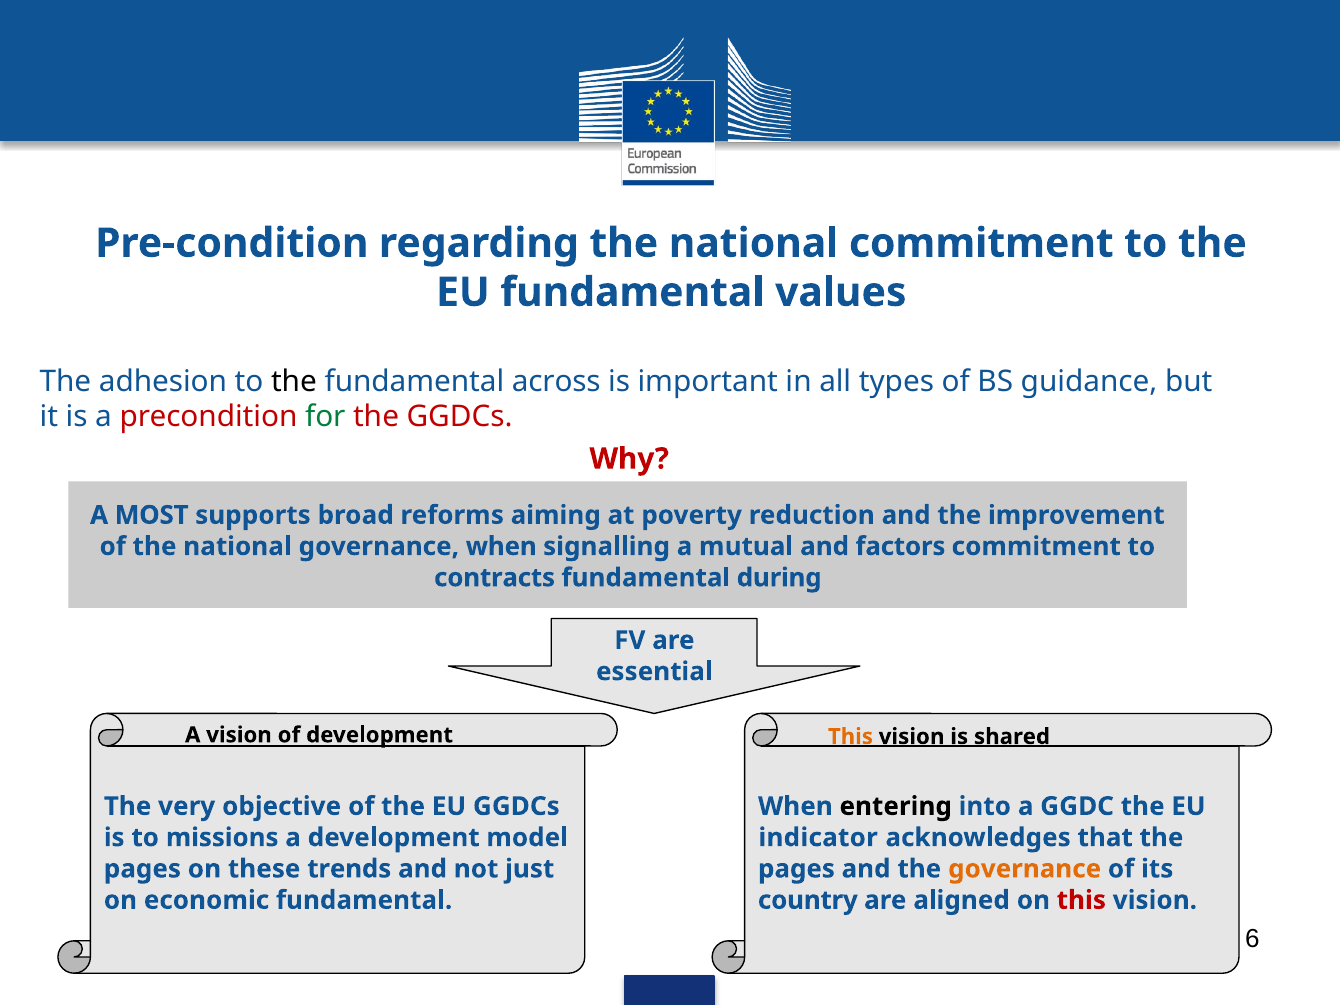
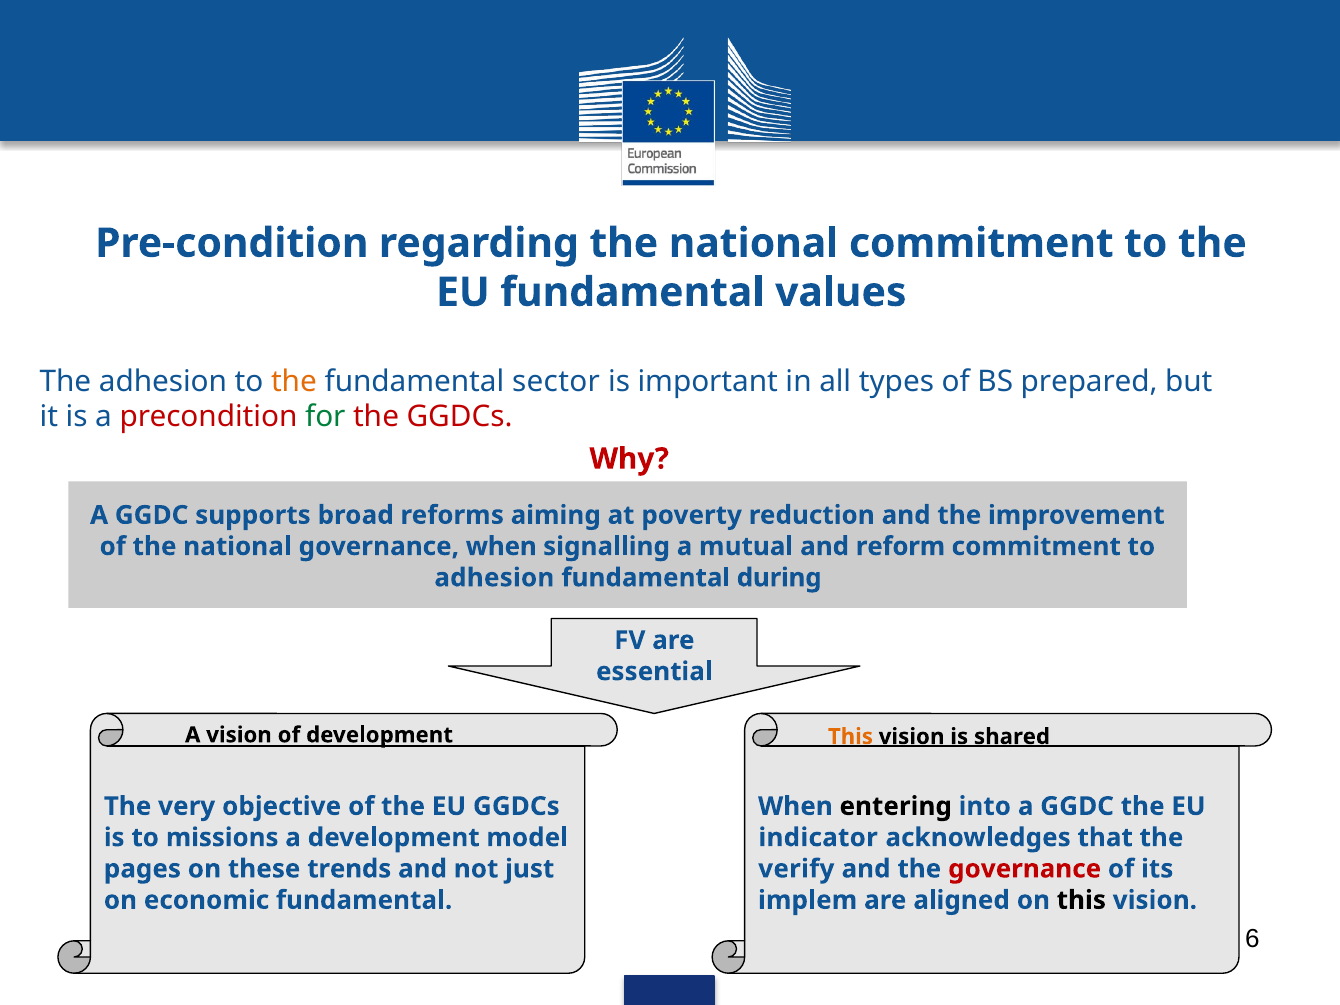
the at (294, 381) colour: black -> orange
across: across -> sector
guidance: guidance -> prepared
MOST at (152, 515): MOST -> GGDC
factors: factors -> reform
contracts at (495, 578): contracts -> adhesion
pages at (796, 869): pages -> verify
governance at (1025, 869) colour: orange -> red
country: country -> implem
this at (1081, 900) colour: red -> black
